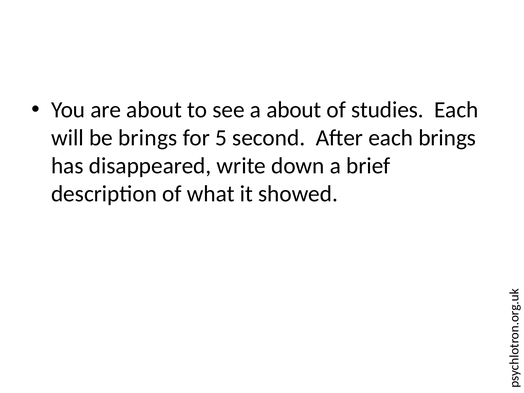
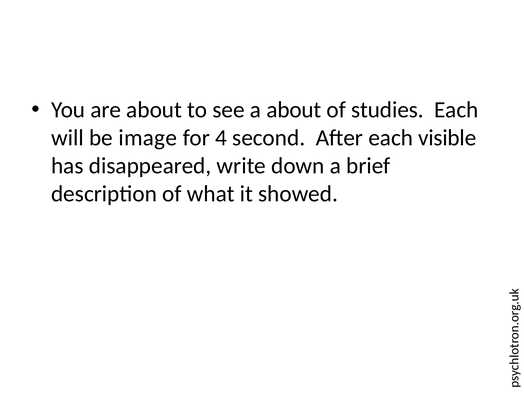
be brings: brings -> image
5: 5 -> 4
each brings: brings -> visible
